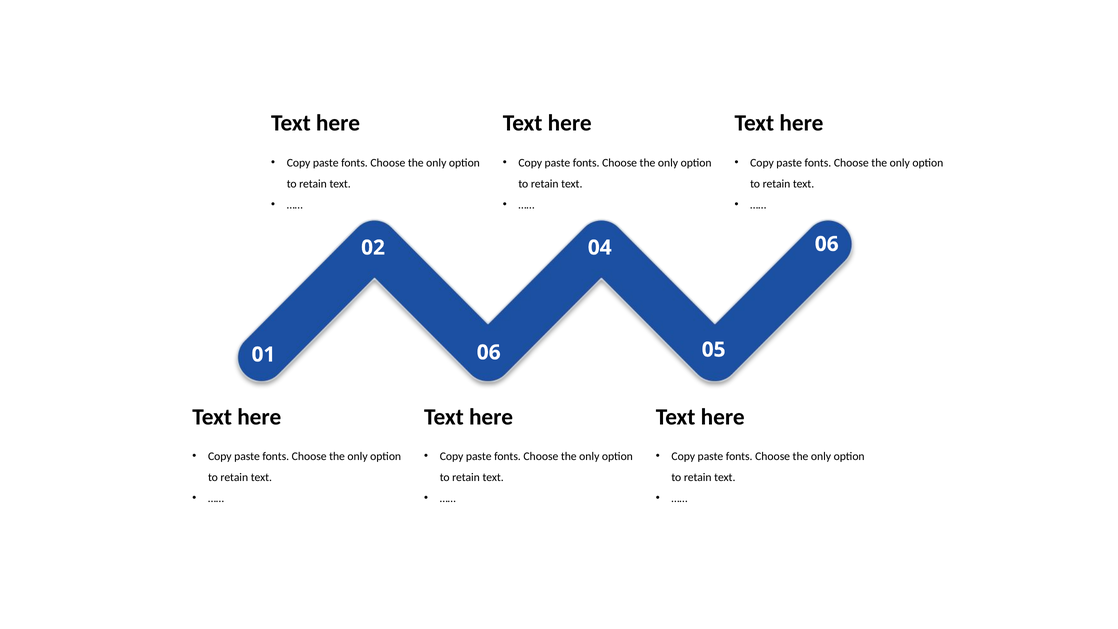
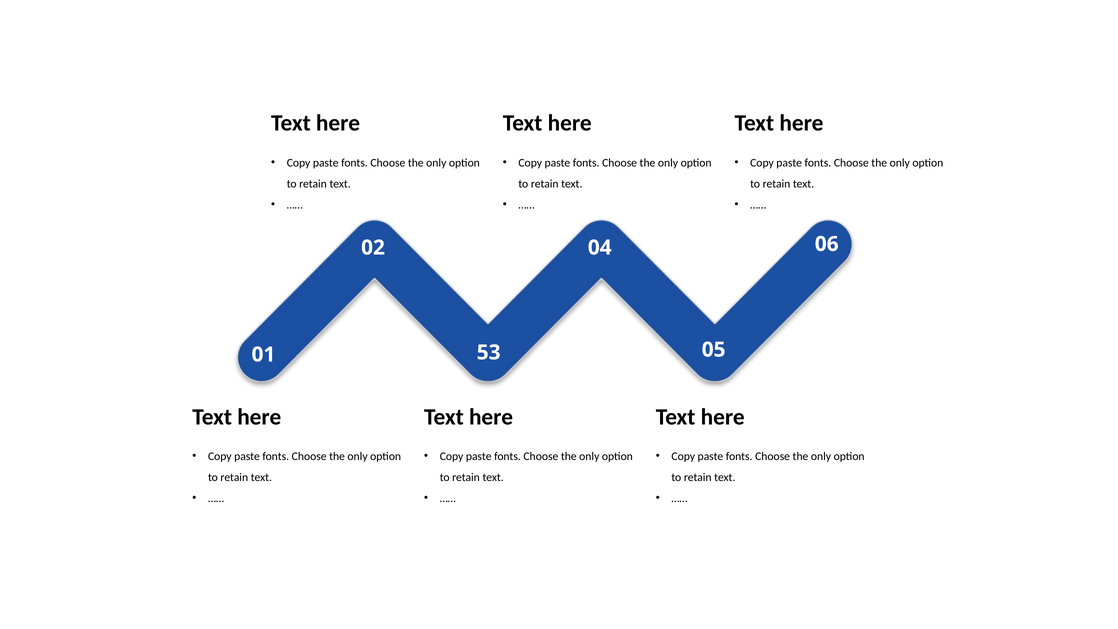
01 06: 06 -> 53
